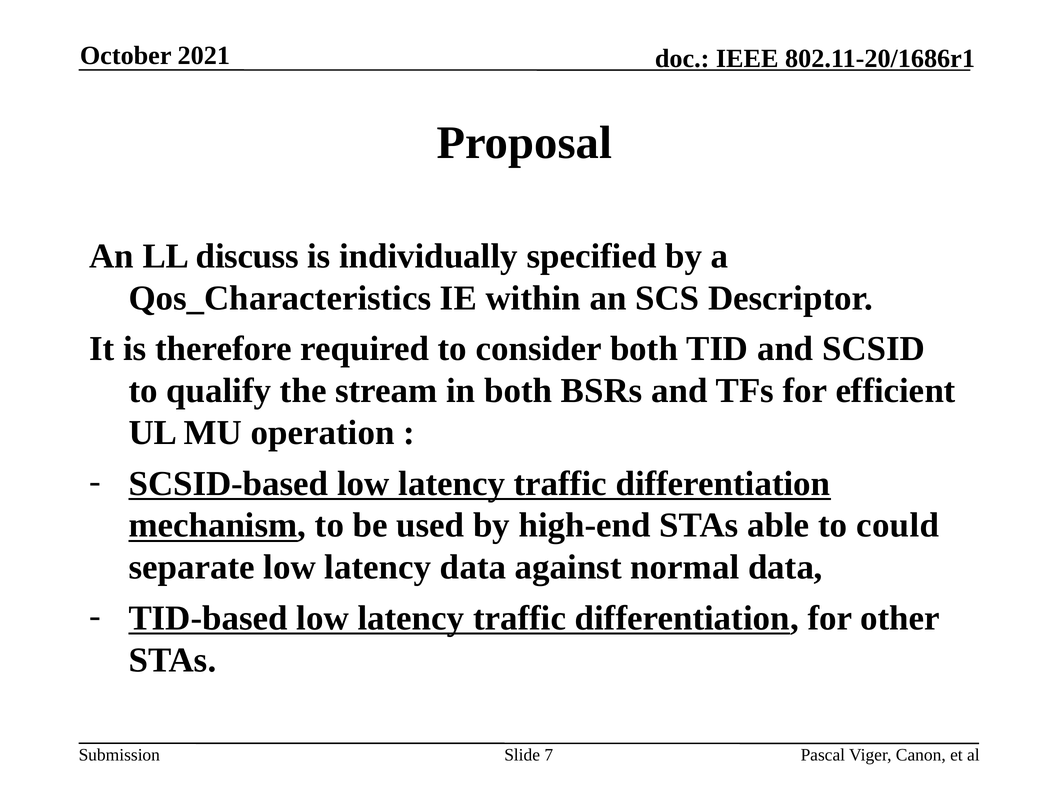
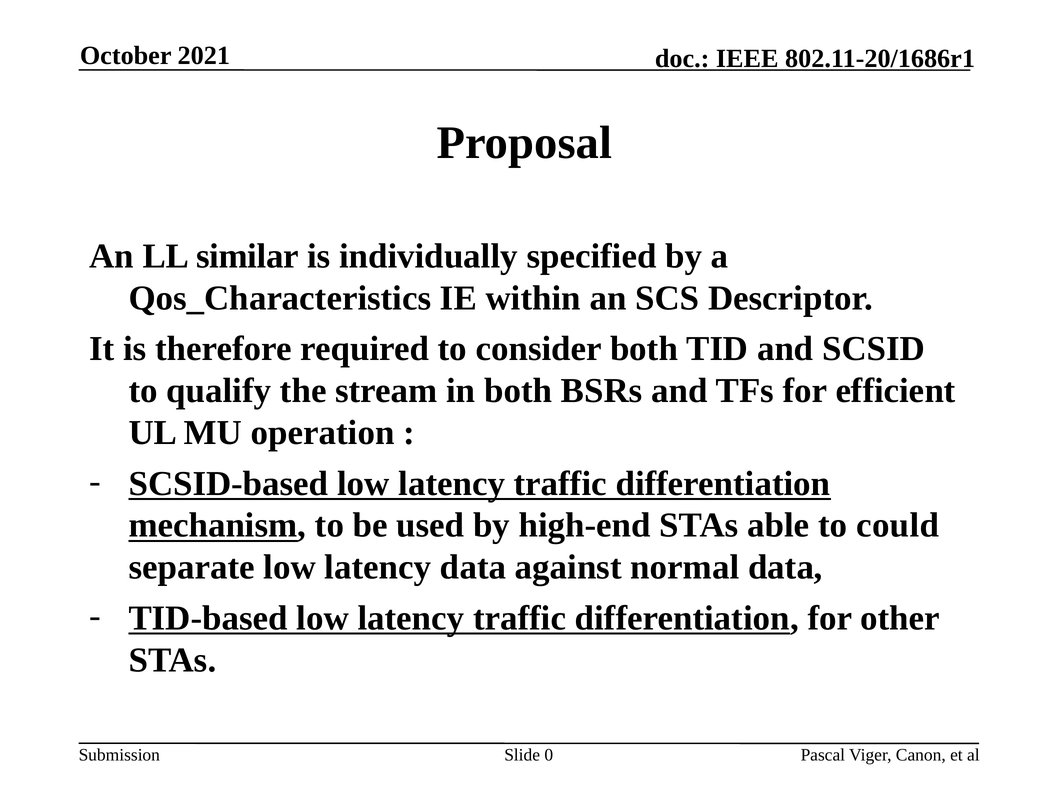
discuss: discuss -> similar
7: 7 -> 0
